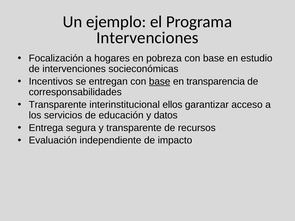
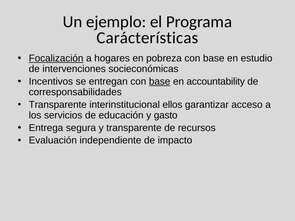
Intervenciones at (147, 38): Intervenciones -> Carácterísticas
Focalización underline: none -> present
transparencia: transparencia -> accountability
datos: datos -> gasto
